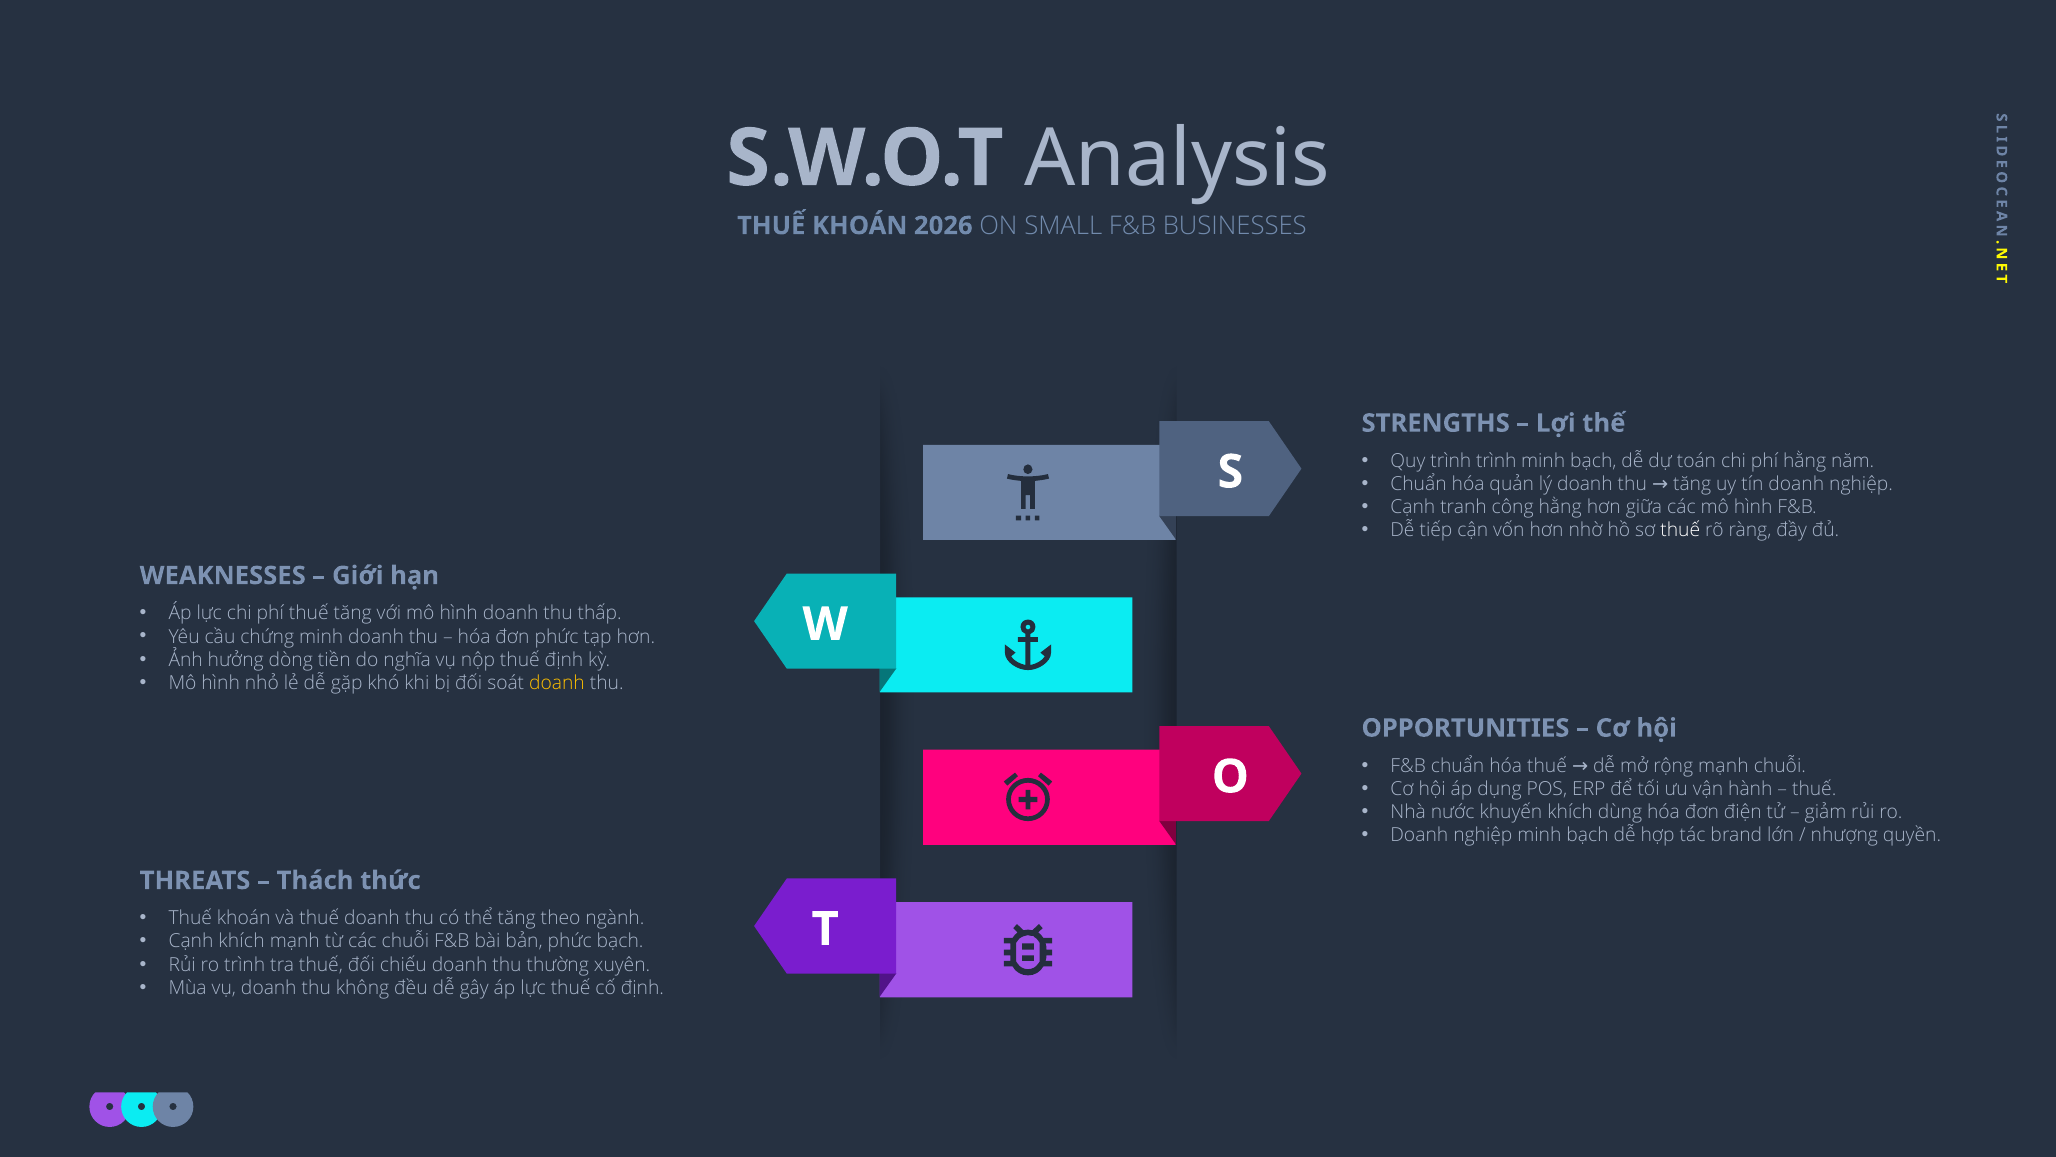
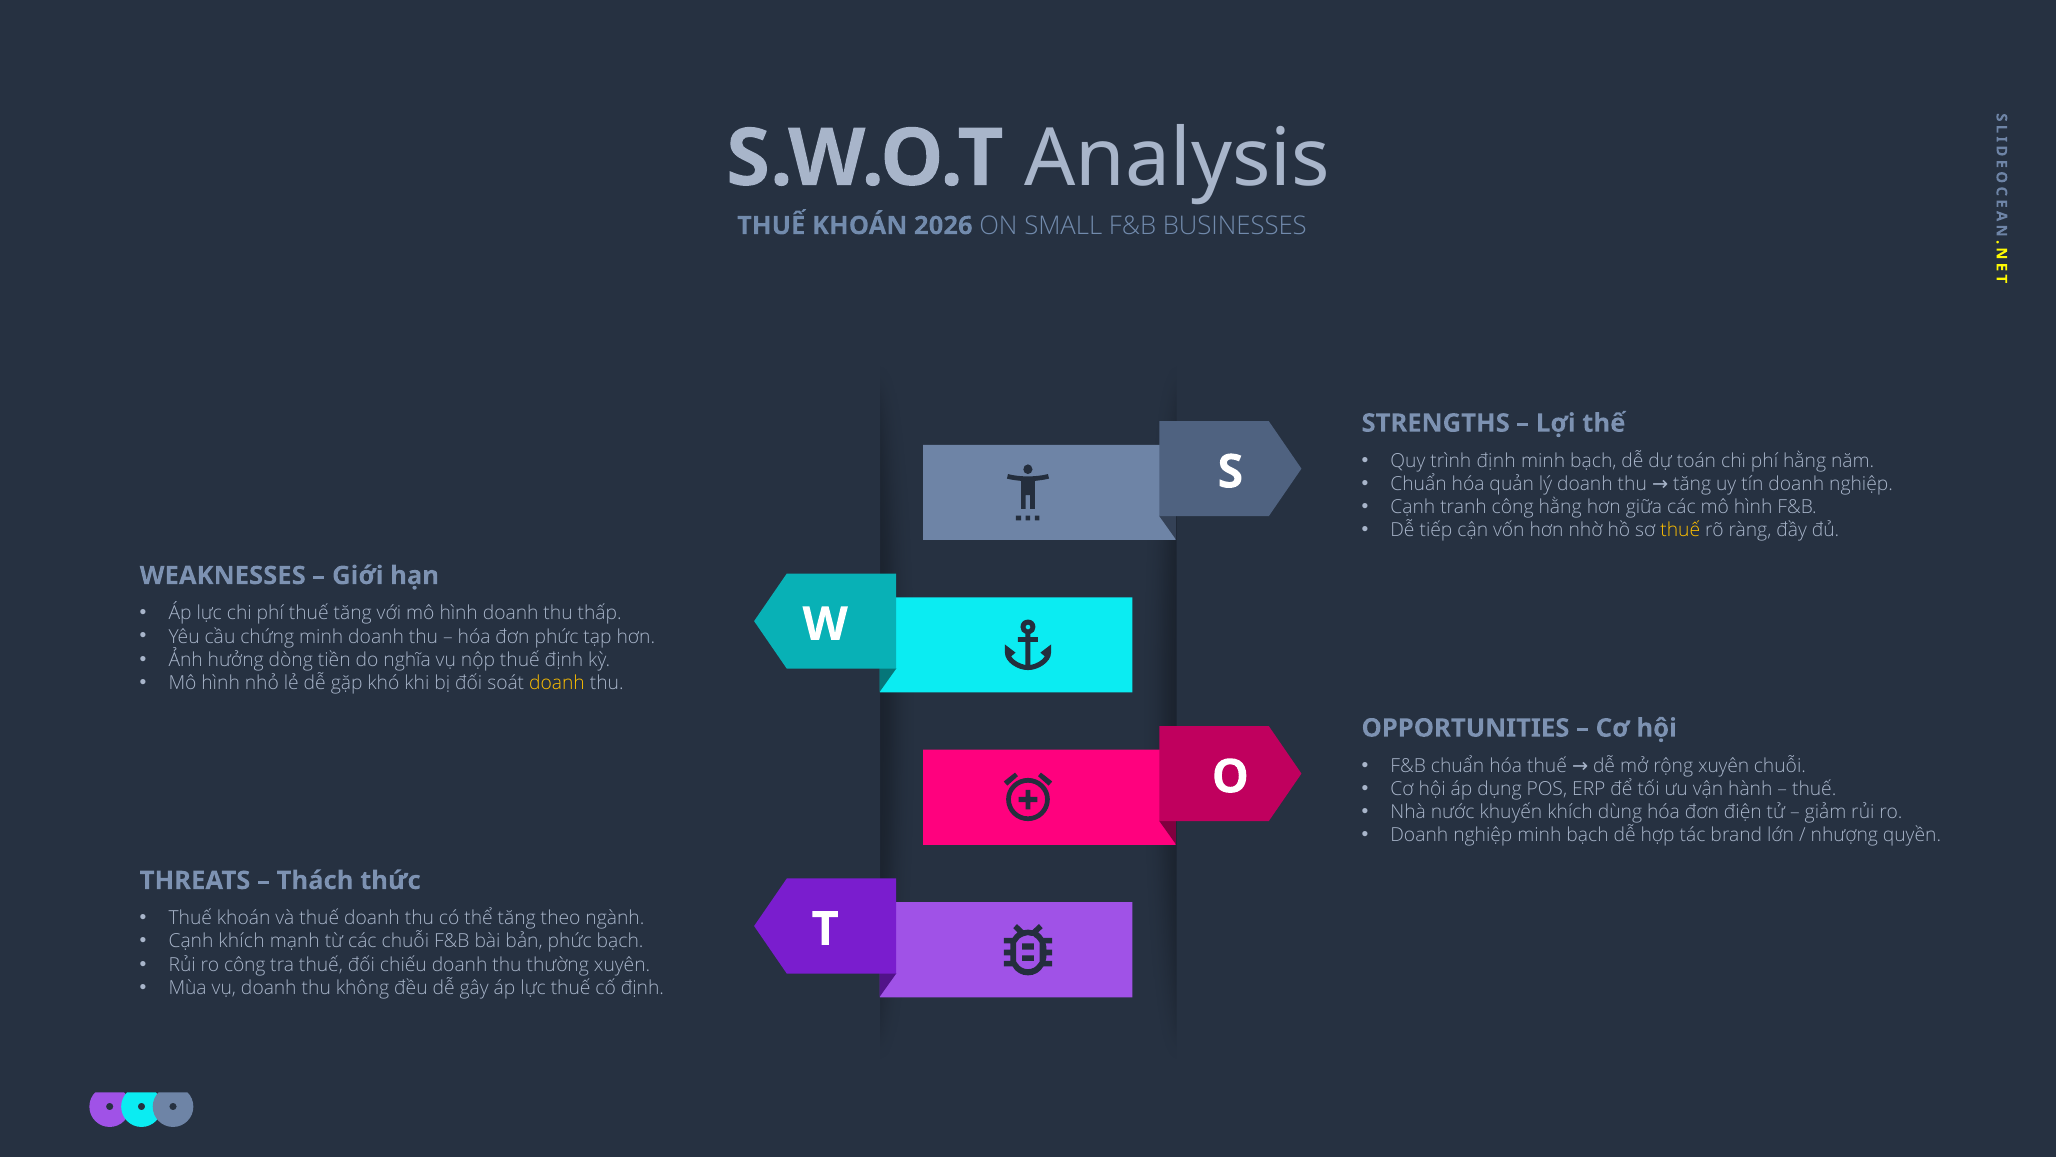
trình trình: trình -> định
thuế at (1680, 530) colour: white -> yellow
rộng mạnh: mạnh -> xuyên
ro trình: trình -> công
